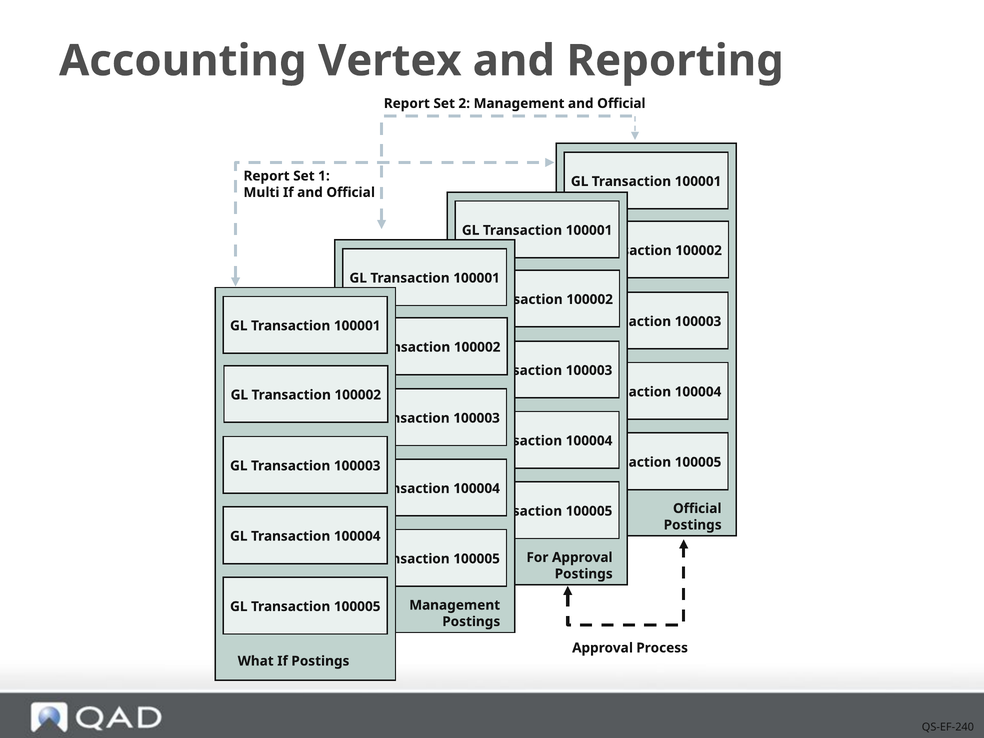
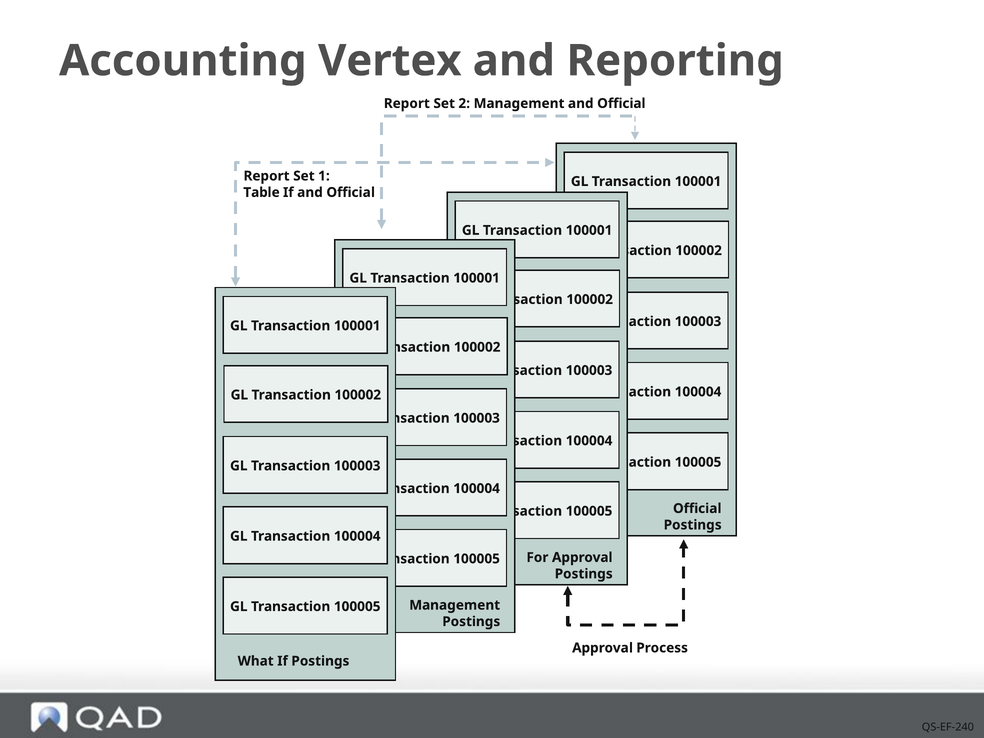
Multi: Multi -> Table
